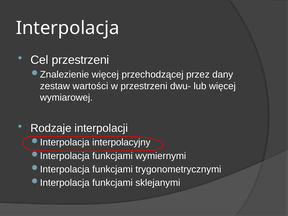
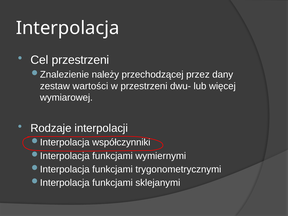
więcej at (105, 75): więcej -> należy
interpolacyjny: interpolacyjny -> współczynniki
